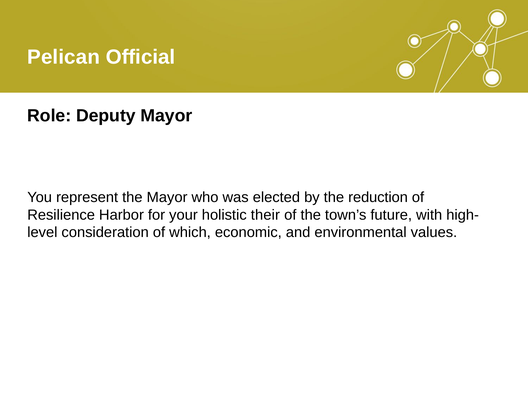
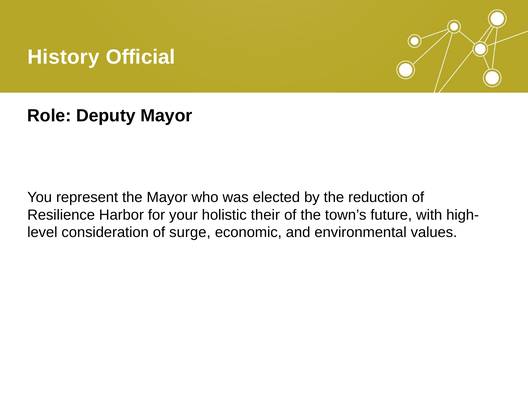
Pelican: Pelican -> History
which: which -> surge
